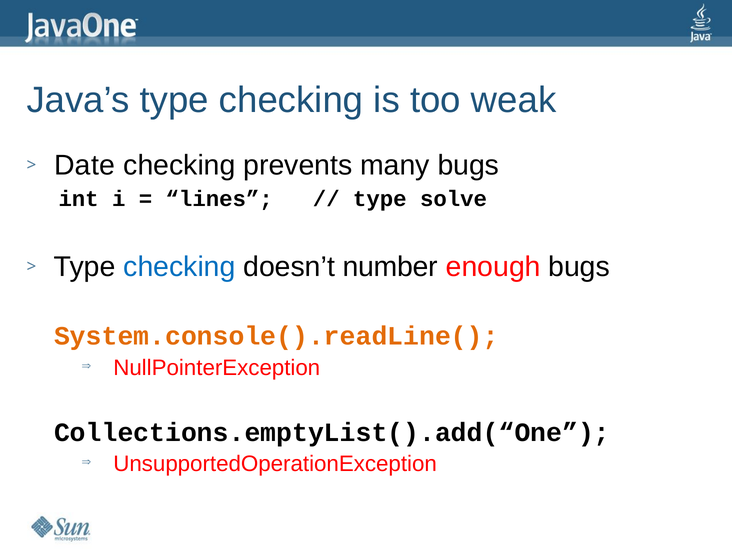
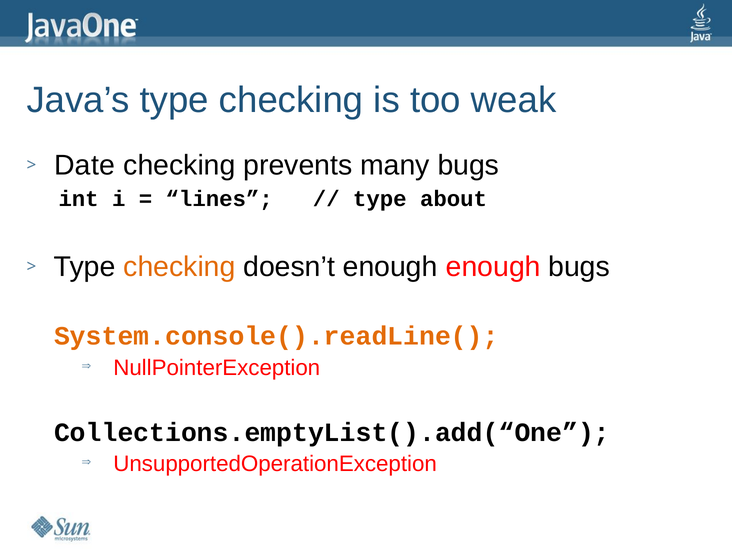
solve: solve -> about
checking at (179, 267) colour: blue -> orange
doesn’t number: number -> enough
